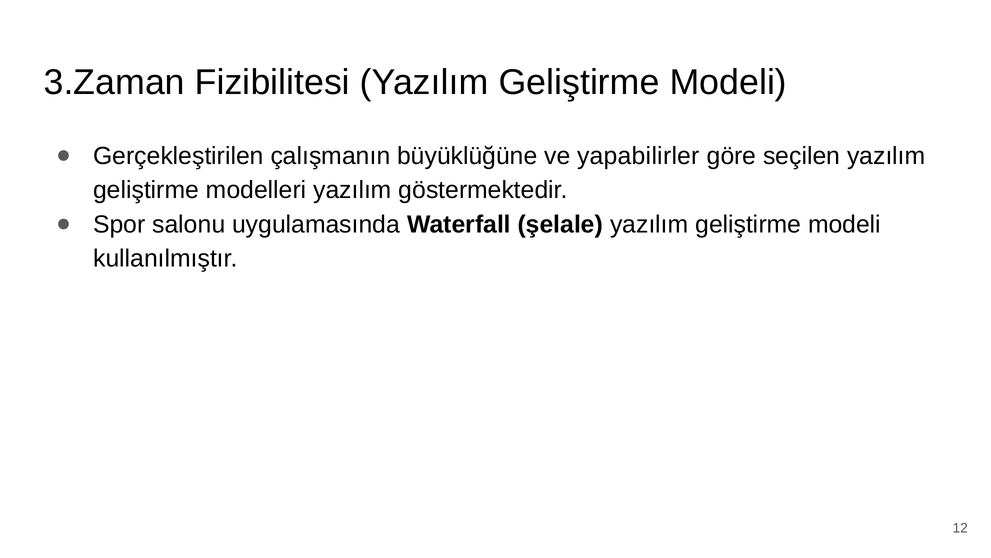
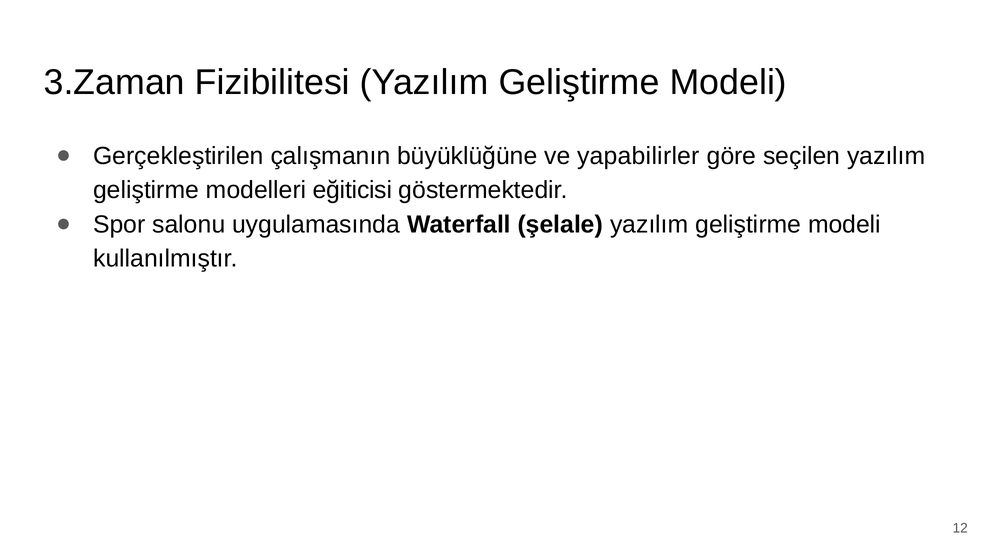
modelleri yazılım: yazılım -> eğiticisi
